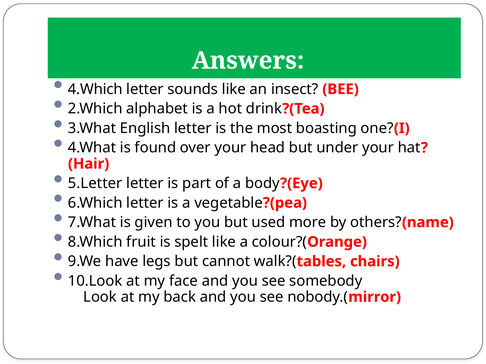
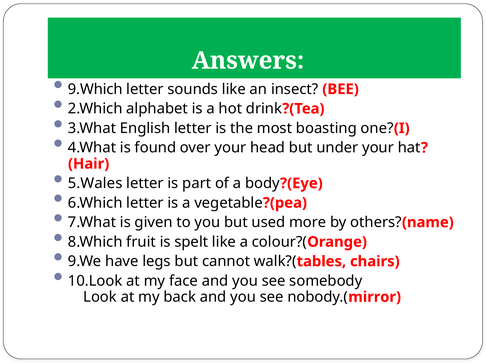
4.Which: 4.Which -> 9.Which
5.Letter: 5.Letter -> 5.Wales
